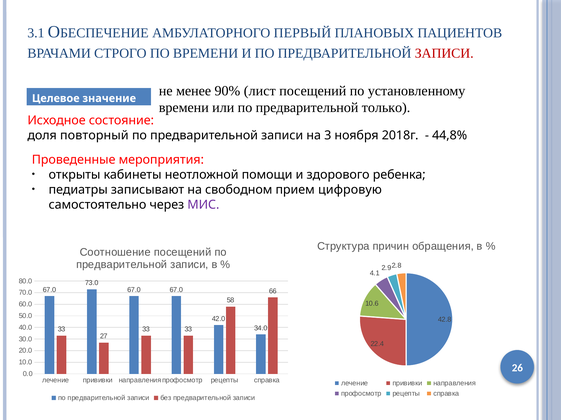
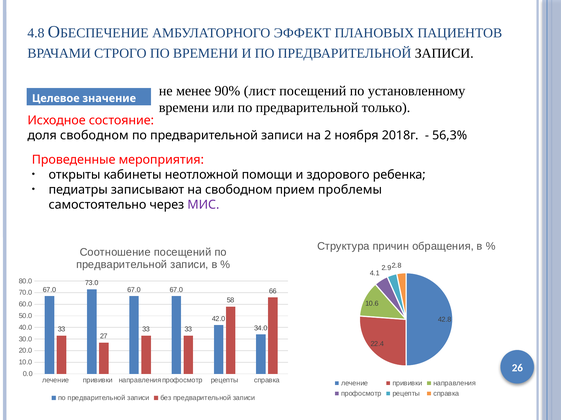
3.1: 3.1 -> 4.8
ПЕРВЫЙ: ПЕРВЫЙ -> ЭФФЕКТ
ЗАПИСИ at (444, 53) colour: red -> black
доля повторный: повторный -> свободном
3: 3 -> 2
44,8%: 44,8% -> 56,3%
цифровую: цифровую -> проблемы
